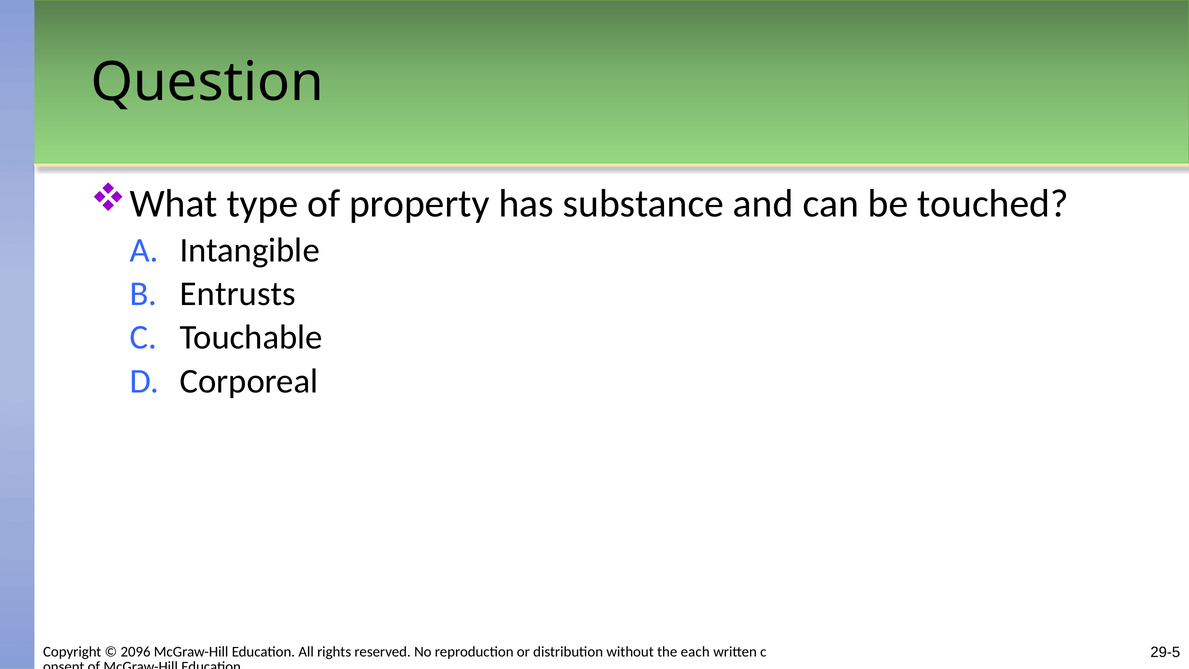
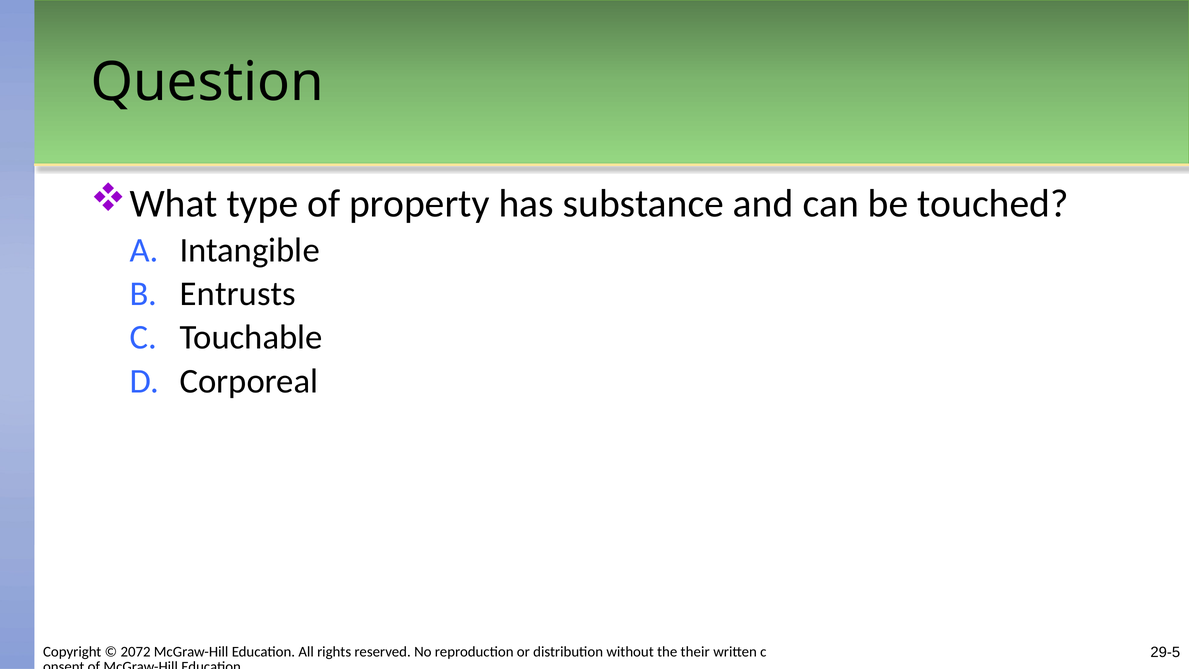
2096: 2096 -> 2072
each: each -> their
